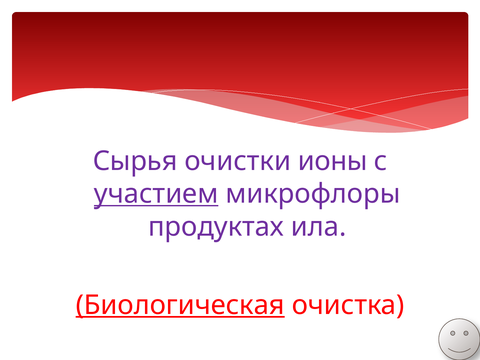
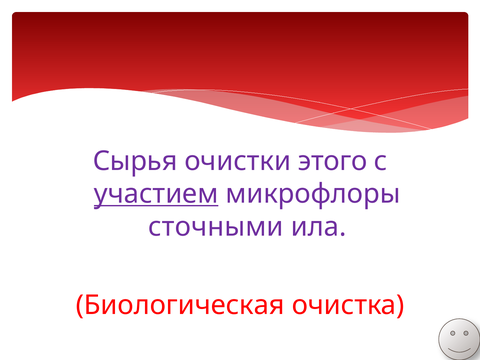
ионы: ионы -> этого
продуктах: продуктах -> сточными
Биологическая underline: present -> none
